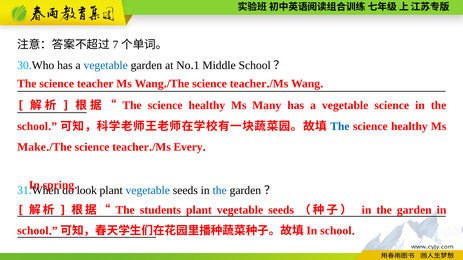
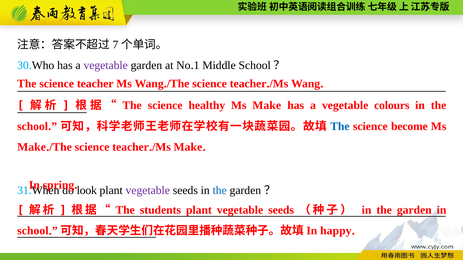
vegetable at (106, 66) colour: blue -> purple
Many at (267, 106): Many -> Make
vegetable science: science -> colours
healthy at (409, 126): healthy -> become
Every at (188, 147): Every -> Make
vegetable at (148, 191) colour: blue -> purple
school at (336, 231): school -> happy
